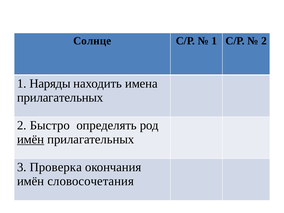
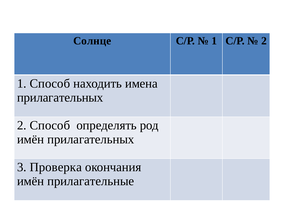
1 Наряды: Наряды -> Способ
2 Быстро: Быстро -> Способ
имён at (31, 139) underline: present -> none
словосочетания: словосочетания -> прилагательные
